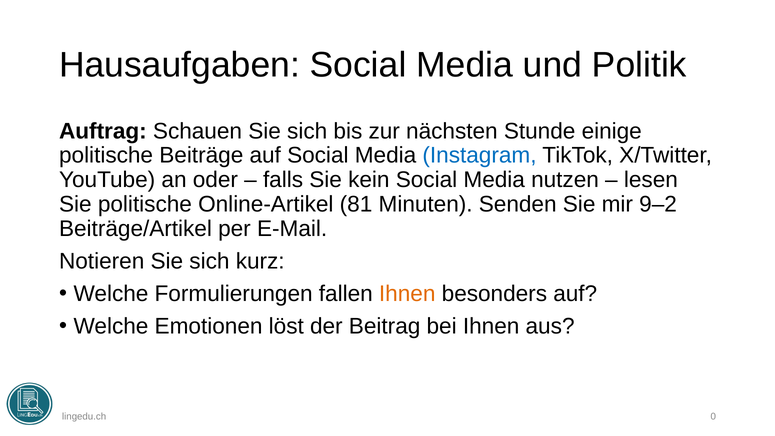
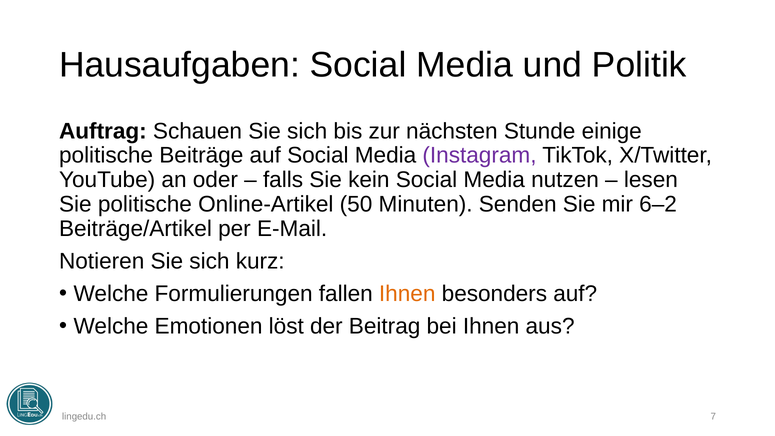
Instagram colour: blue -> purple
81: 81 -> 50
9–2: 9–2 -> 6–2
0: 0 -> 7
